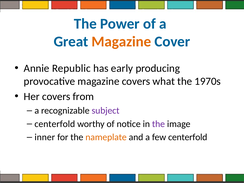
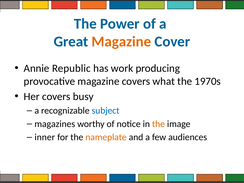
early: early -> work
from: from -> busy
subject colour: purple -> blue
centerfold at (55, 124): centerfold -> magazines
the at (158, 124) colour: purple -> orange
few centerfold: centerfold -> audiences
